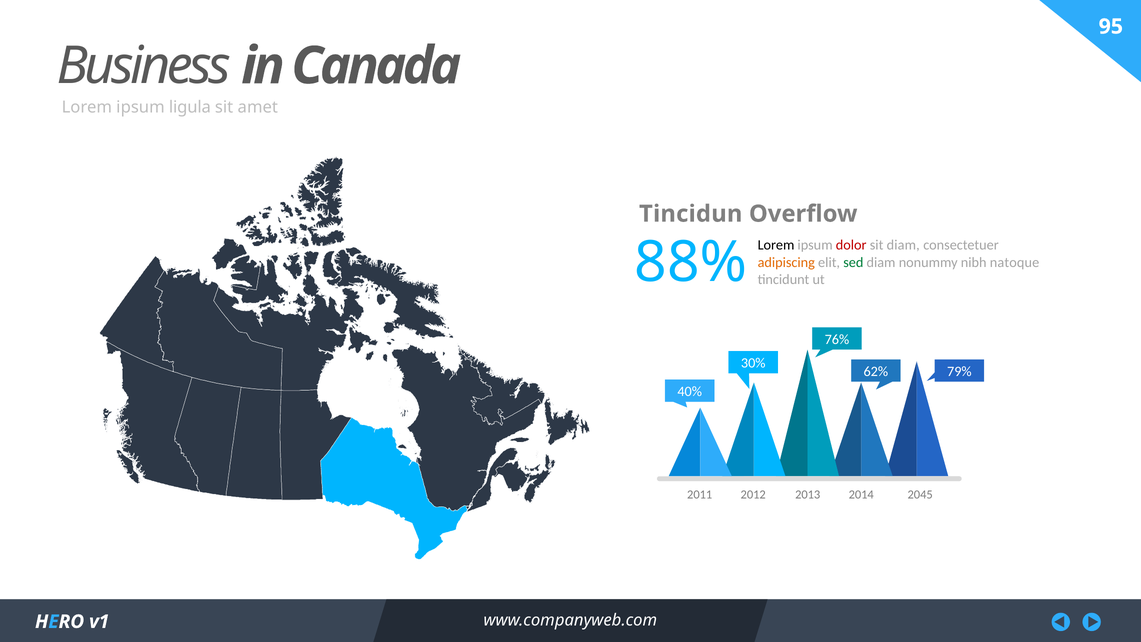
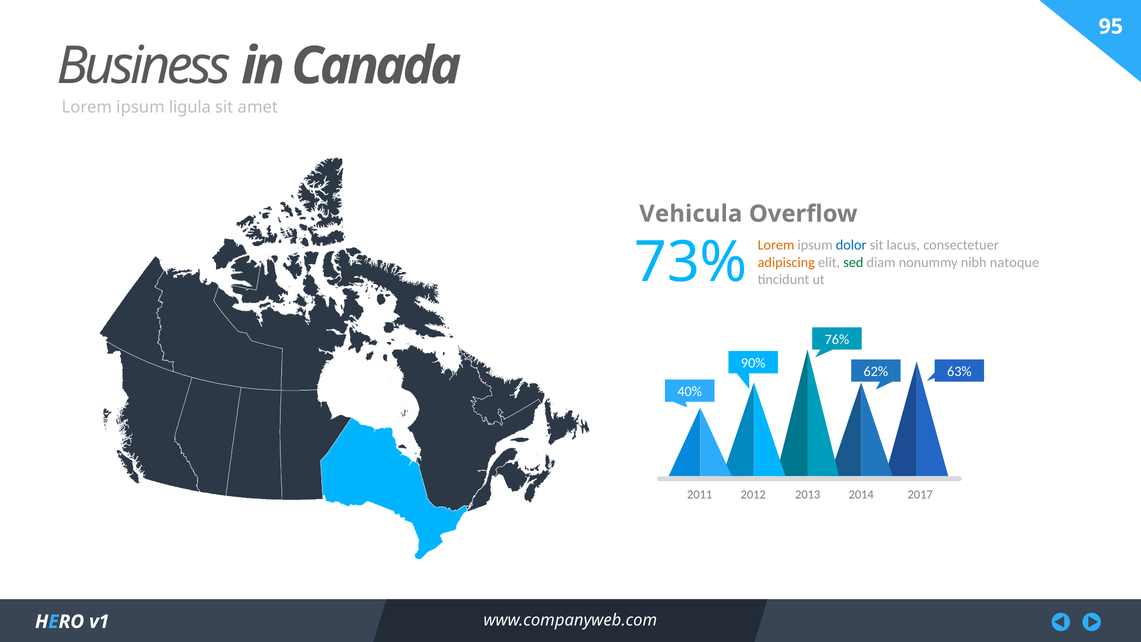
Tincidun: Tincidun -> Vehicula
Lorem at (776, 245) colour: black -> orange
dolor colour: red -> blue
sit diam: diam -> lacus
88%: 88% -> 73%
30%: 30% -> 90%
79%: 79% -> 63%
2045: 2045 -> 2017
